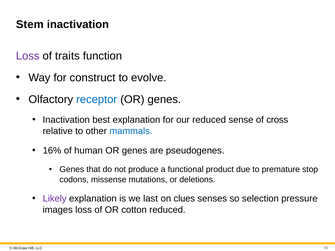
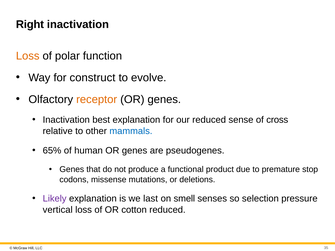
Stem: Stem -> Right
Loss at (28, 56) colour: purple -> orange
traits: traits -> polar
receptor colour: blue -> orange
16%: 16% -> 65%
clues: clues -> smell
images: images -> vertical
